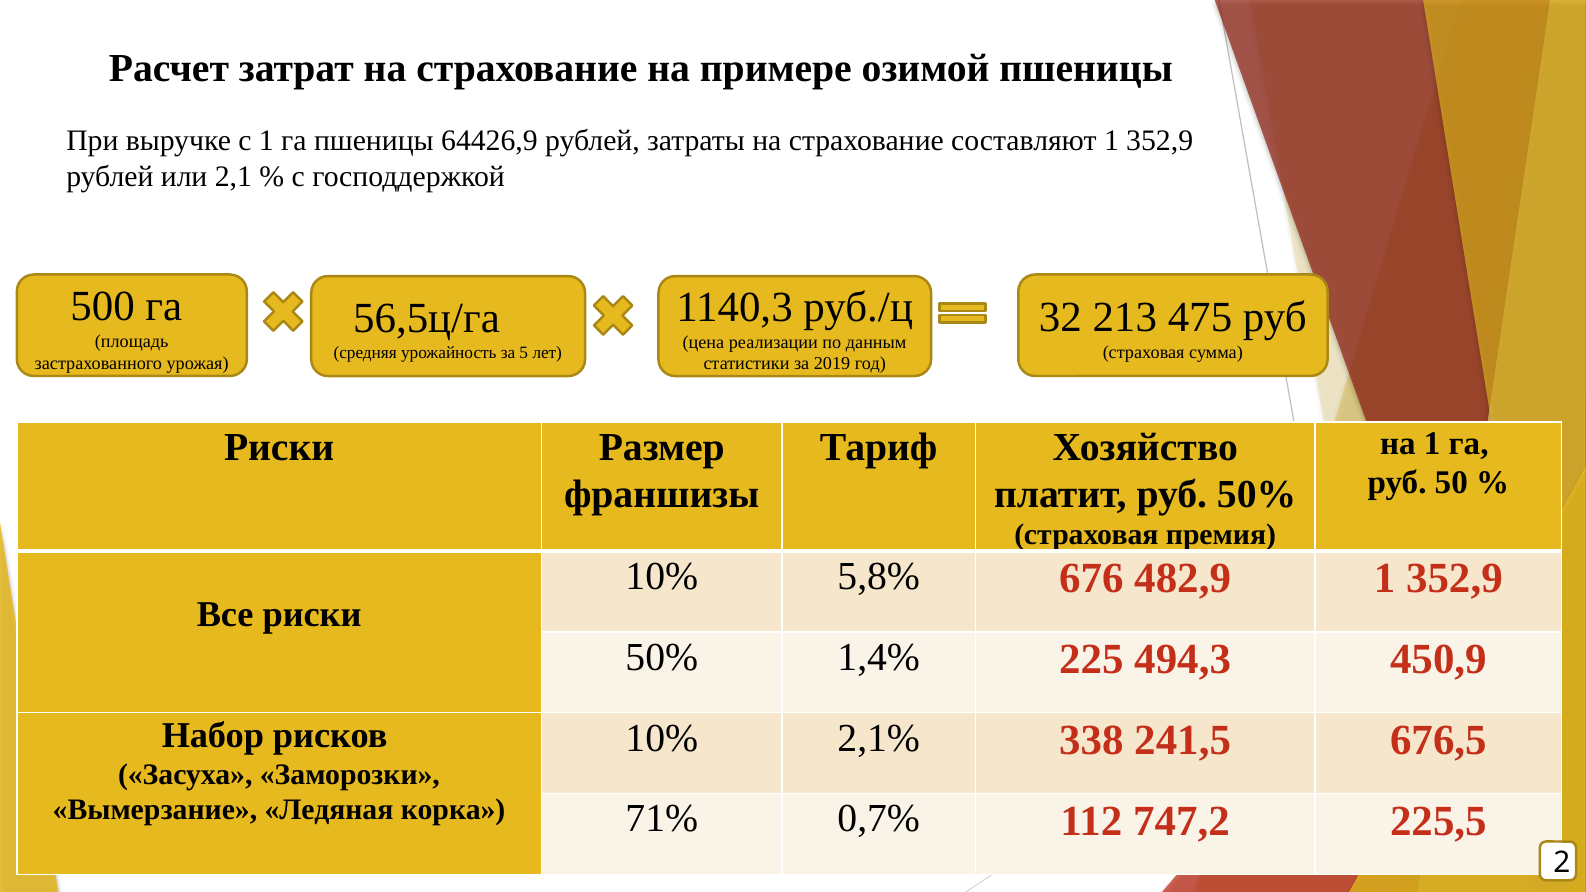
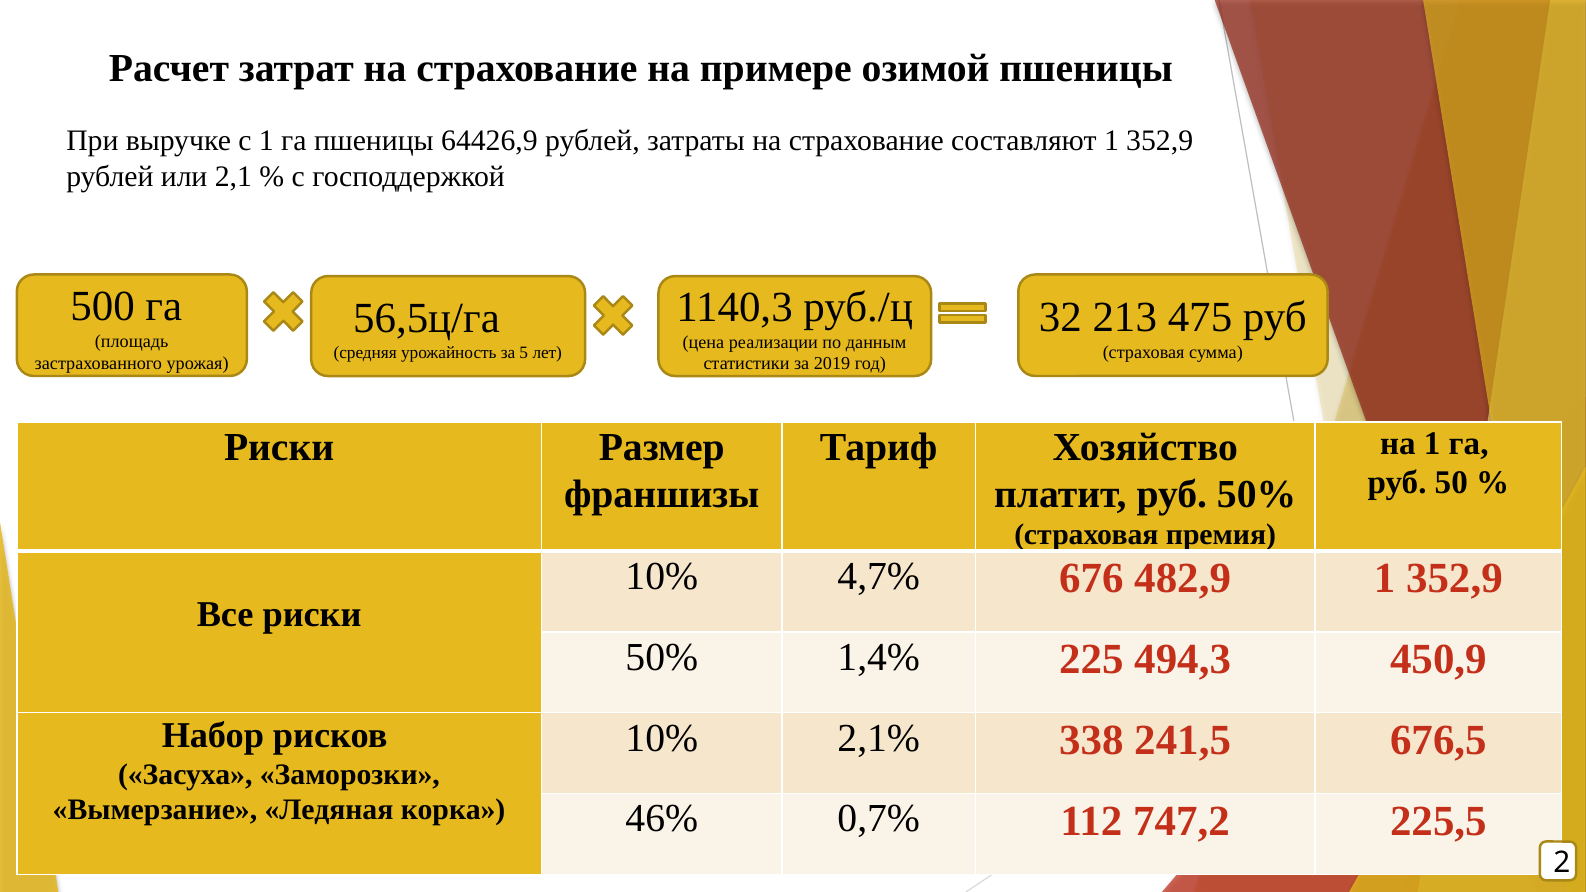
5,8%: 5,8% -> 4,7%
71%: 71% -> 46%
